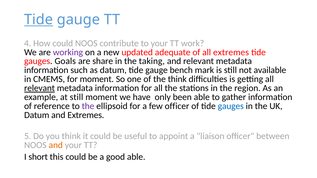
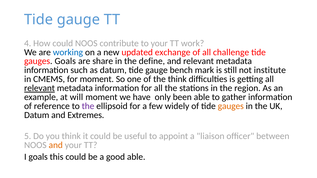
Tide at (39, 20) underline: present -> none
working colour: purple -> blue
adequate: adequate -> exchange
all extremes: extremes -> challenge
taking: taking -> define
available: available -> institute
at still: still -> will
few officer: officer -> widely
gauges at (231, 106) colour: blue -> orange
I short: short -> goals
